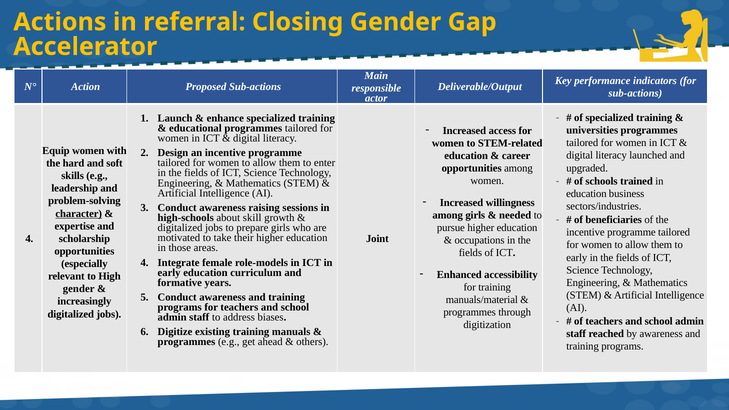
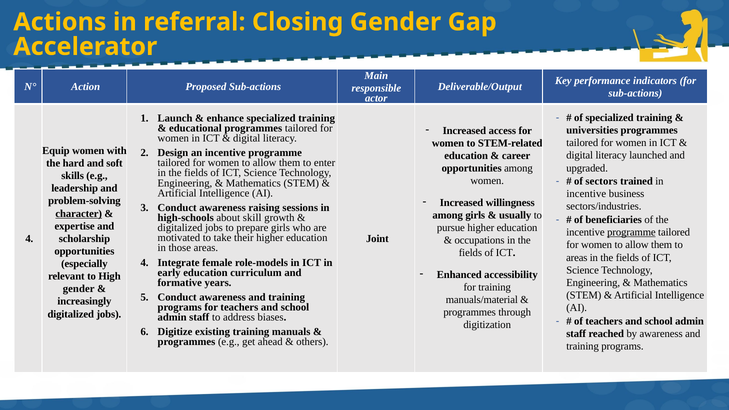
schools: schools -> sectors
education at (586, 194): education -> incentive
needed: needed -> usually
programme at (631, 232) underline: none -> present
early at (577, 258): early -> areas
